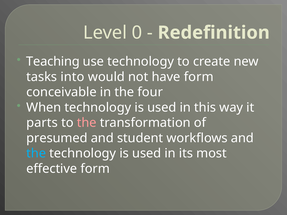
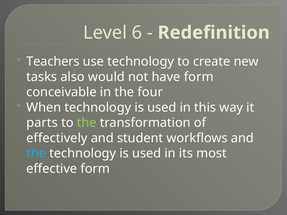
0: 0 -> 6
Teaching: Teaching -> Teachers
into: into -> also
the at (87, 123) colour: pink -> light green
presumed: presumed -> effectively
